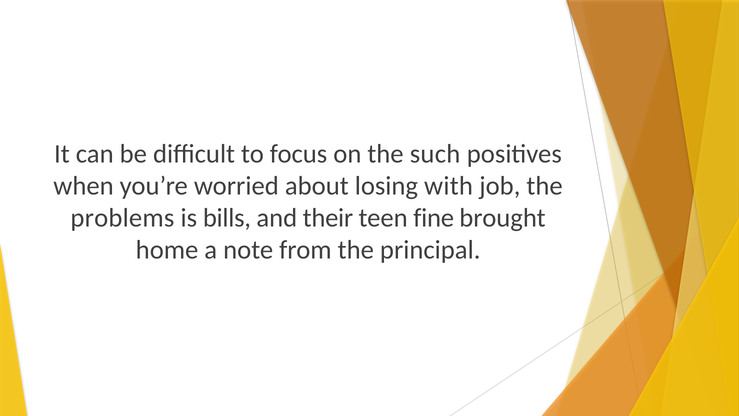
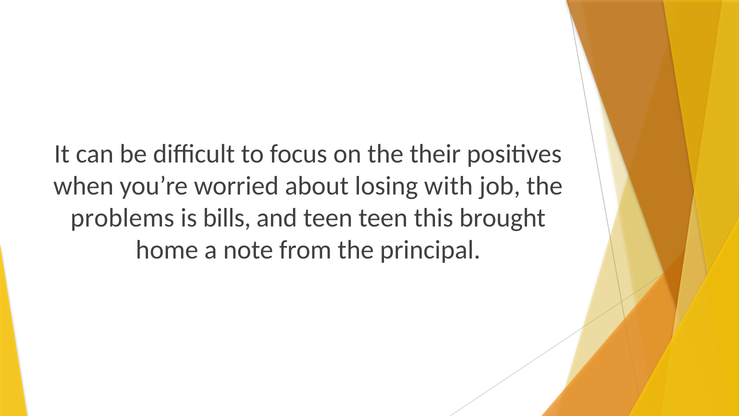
such: such -> their
and their: their -> teen
fine: fine -> this
